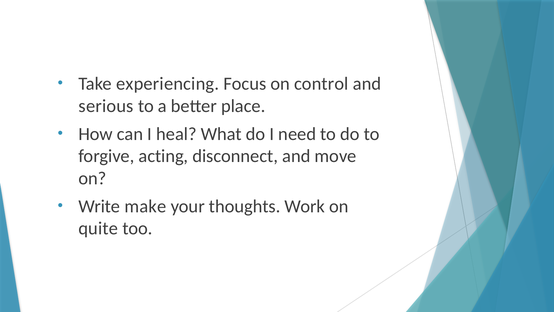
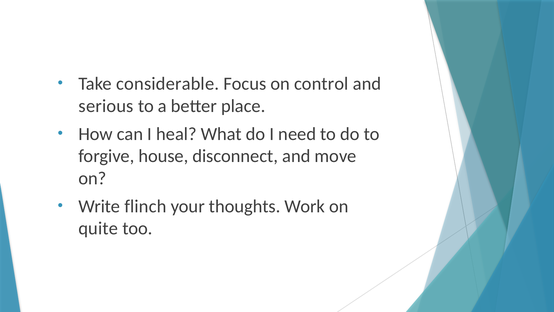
experiencing: experiencing -> considerable
acting: acting -> house
make: make -> flinch
